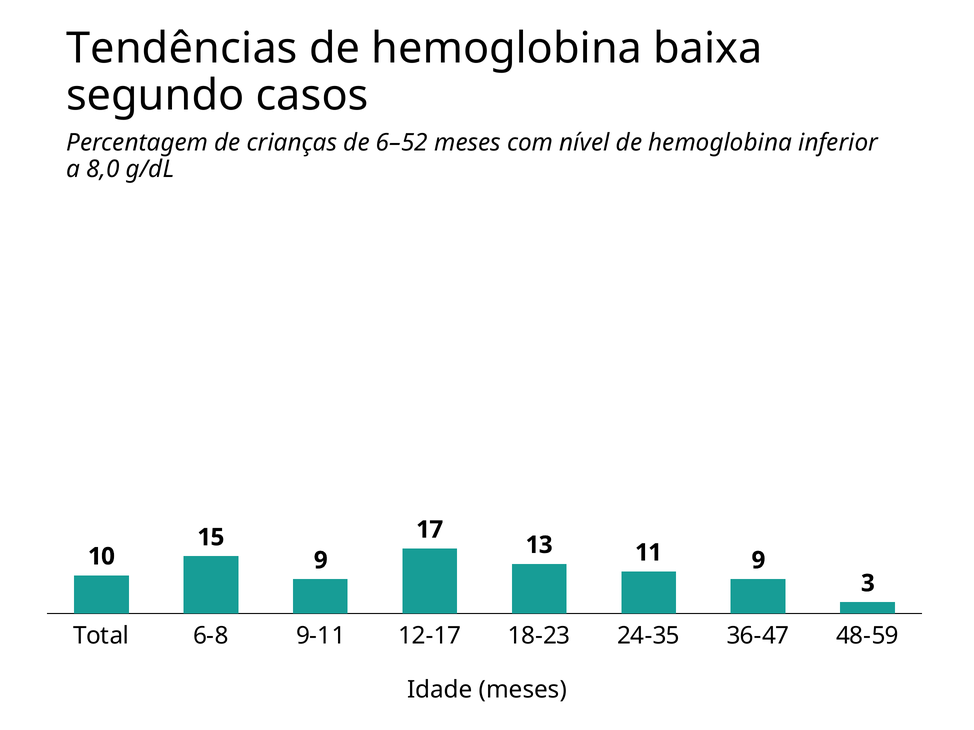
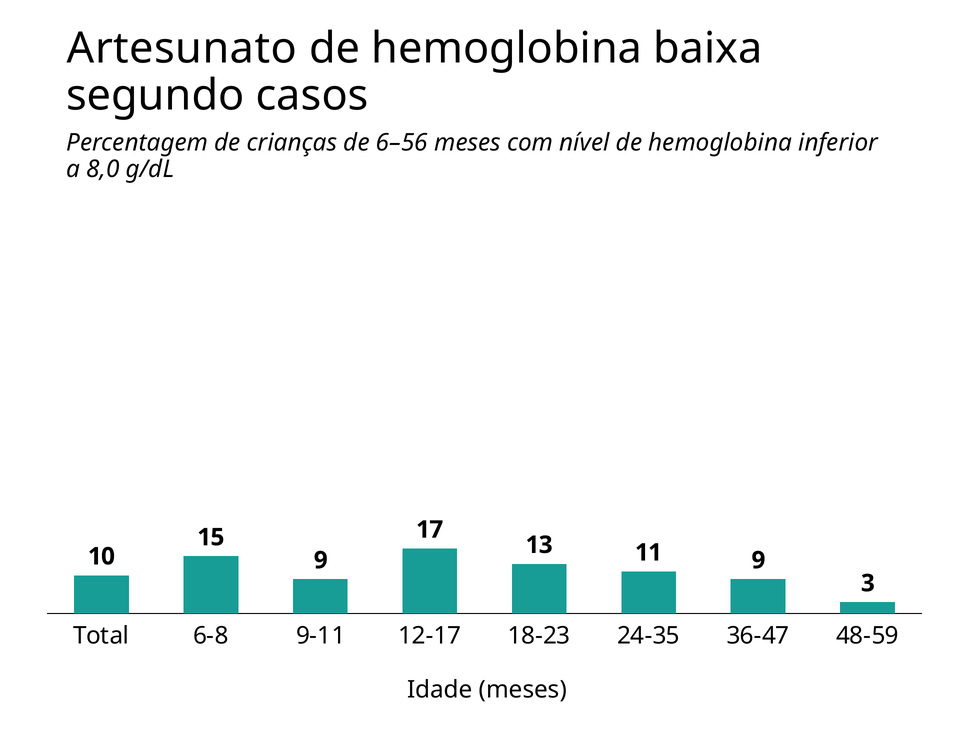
Tendências: Tendências -> Artesunato
6–52: 6–52 -> 6–56
